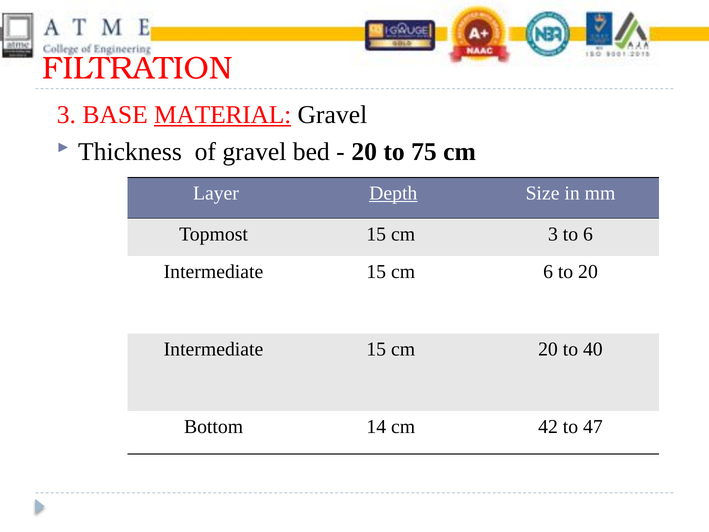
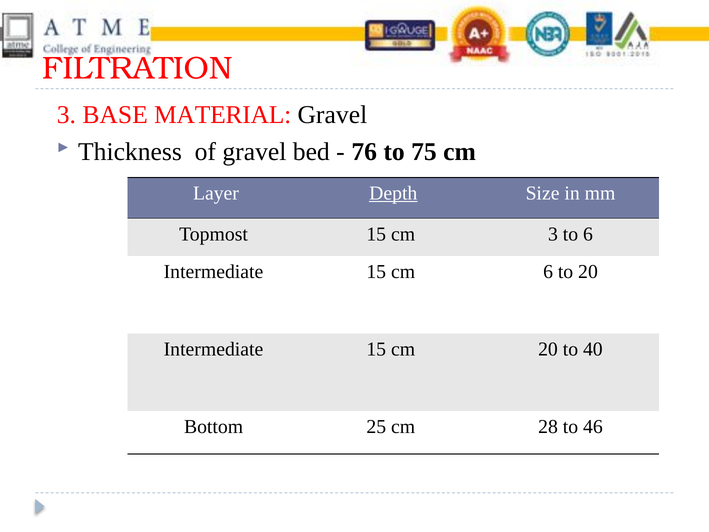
MATERIAL underline: present -> none
20 at (364, 152): 20 -> 76
14: 14 -> 25
42: 42 -> 28
47: 47 -> 46
